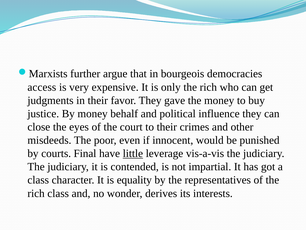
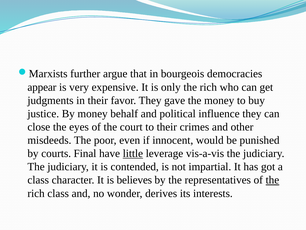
access: access -> appear
equality: equality -> believes
the at (272, 180) underline: none -> present
